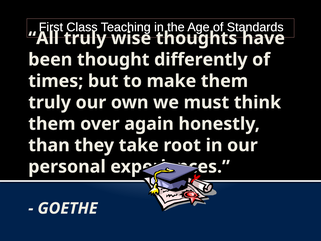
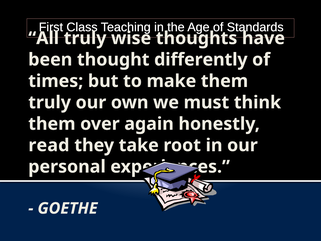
than: than -> read
